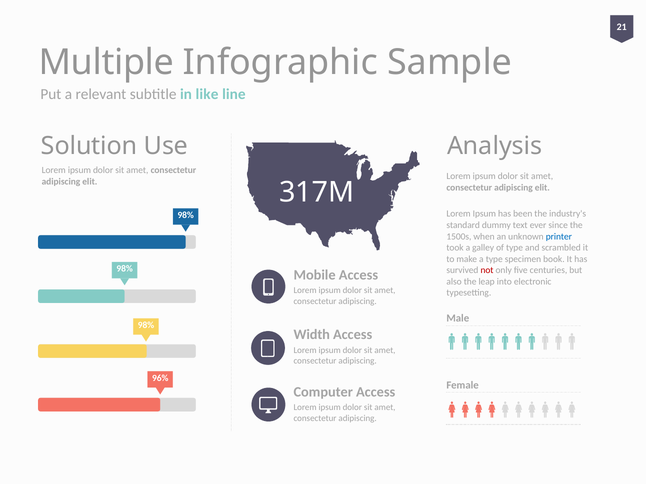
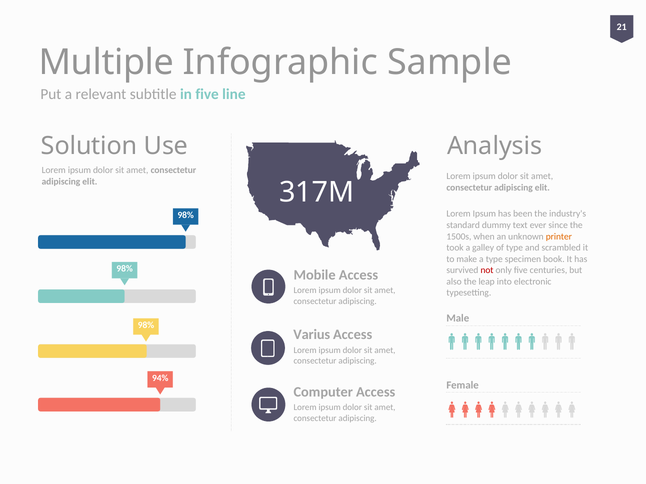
in like: like -> five
printer colour: blue -> orange
Width: Width -> Varius
96%: 96% -> 94%
